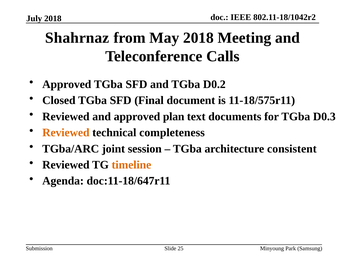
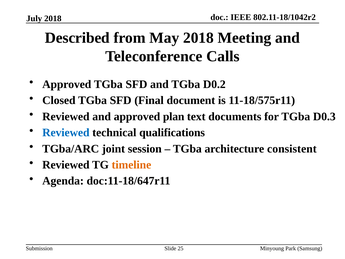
Shahrnaz: Shahrnaz -> Described
Reviewed at (66, 132) colour: orange -> blue
completeness: completeness -> qualifications
